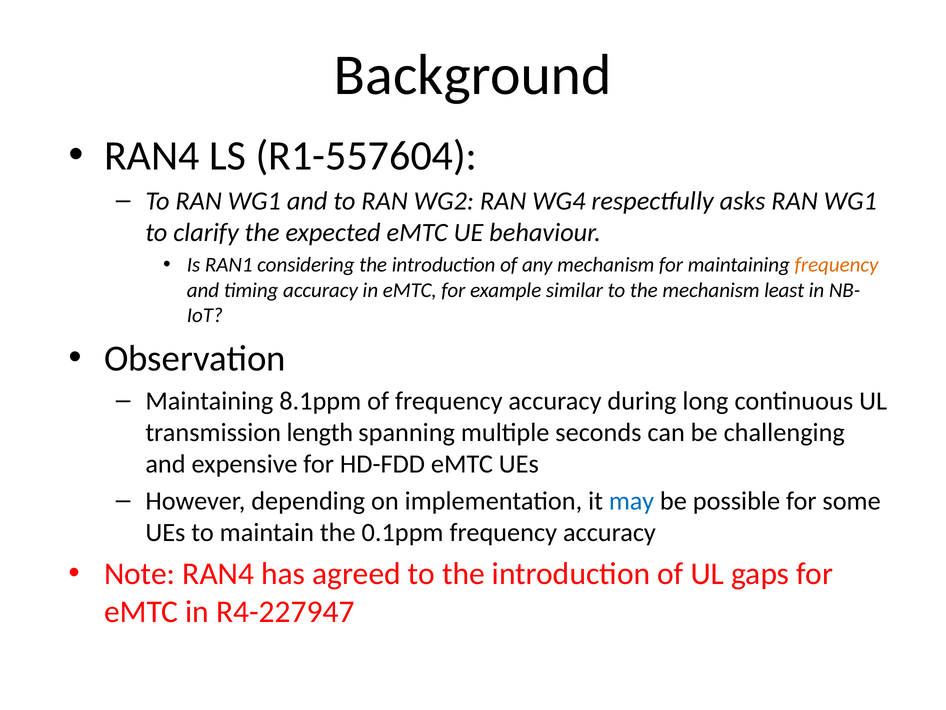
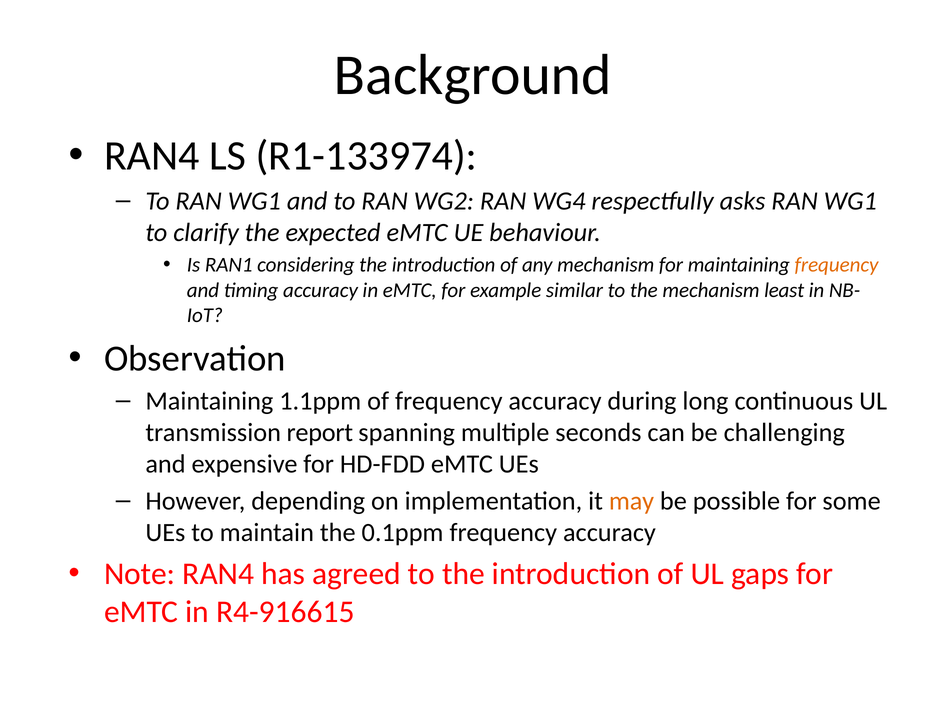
R1-557604: R1-557604 -> R1-133974
8.1ppm: 8.1ppm -> 1.1ppm
length: length -> report
may colour: blue -> orange
R4-227947: R4-227947 -> R4-916615
